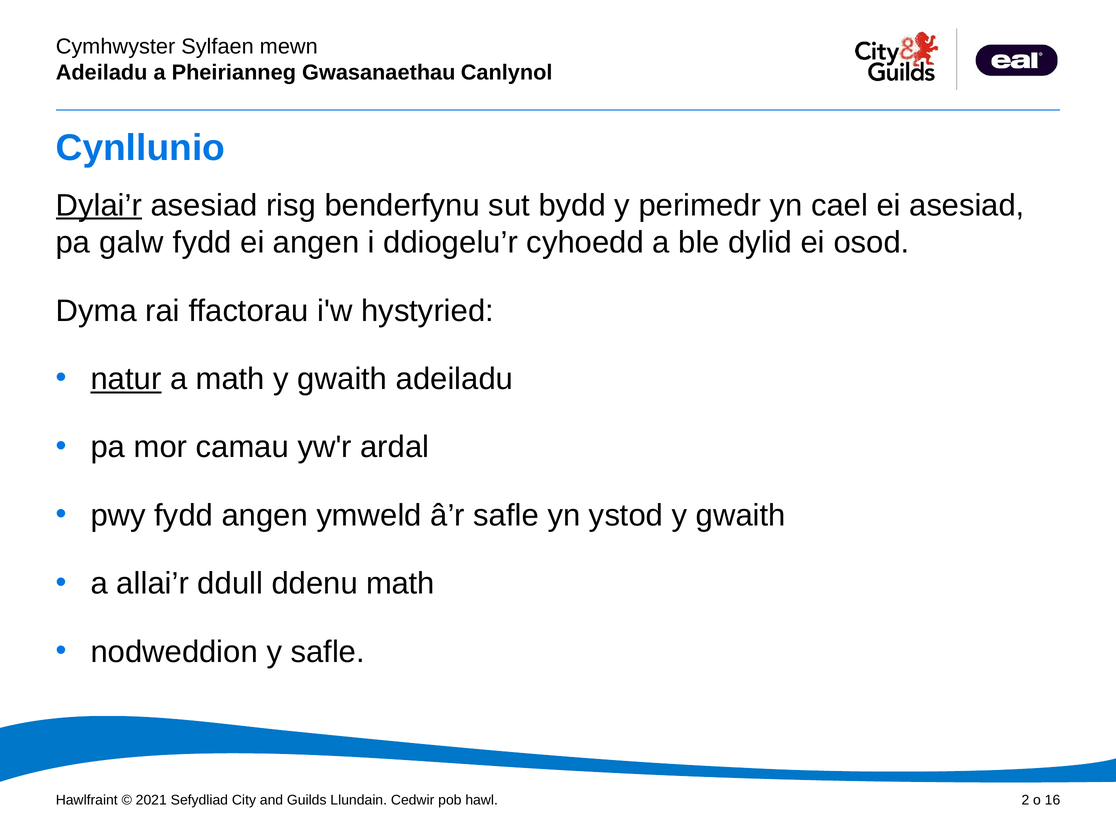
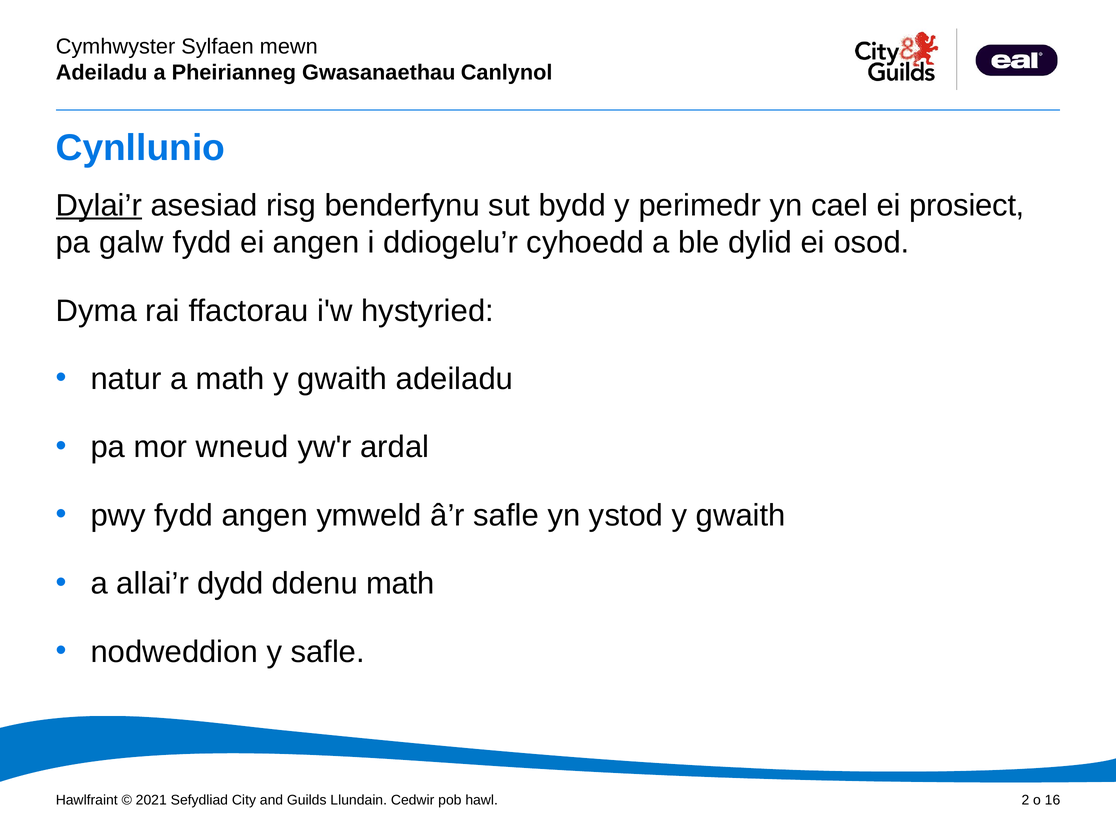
ei asesiad: asesiad -> prosiect
natur underline: present -> none
camau: camau -> wneud
ddull: ddull -> dydd
